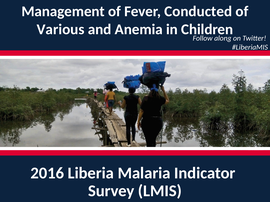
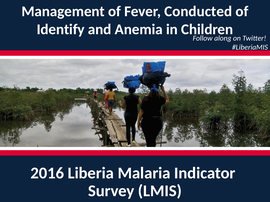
Various: Various -> Identify
